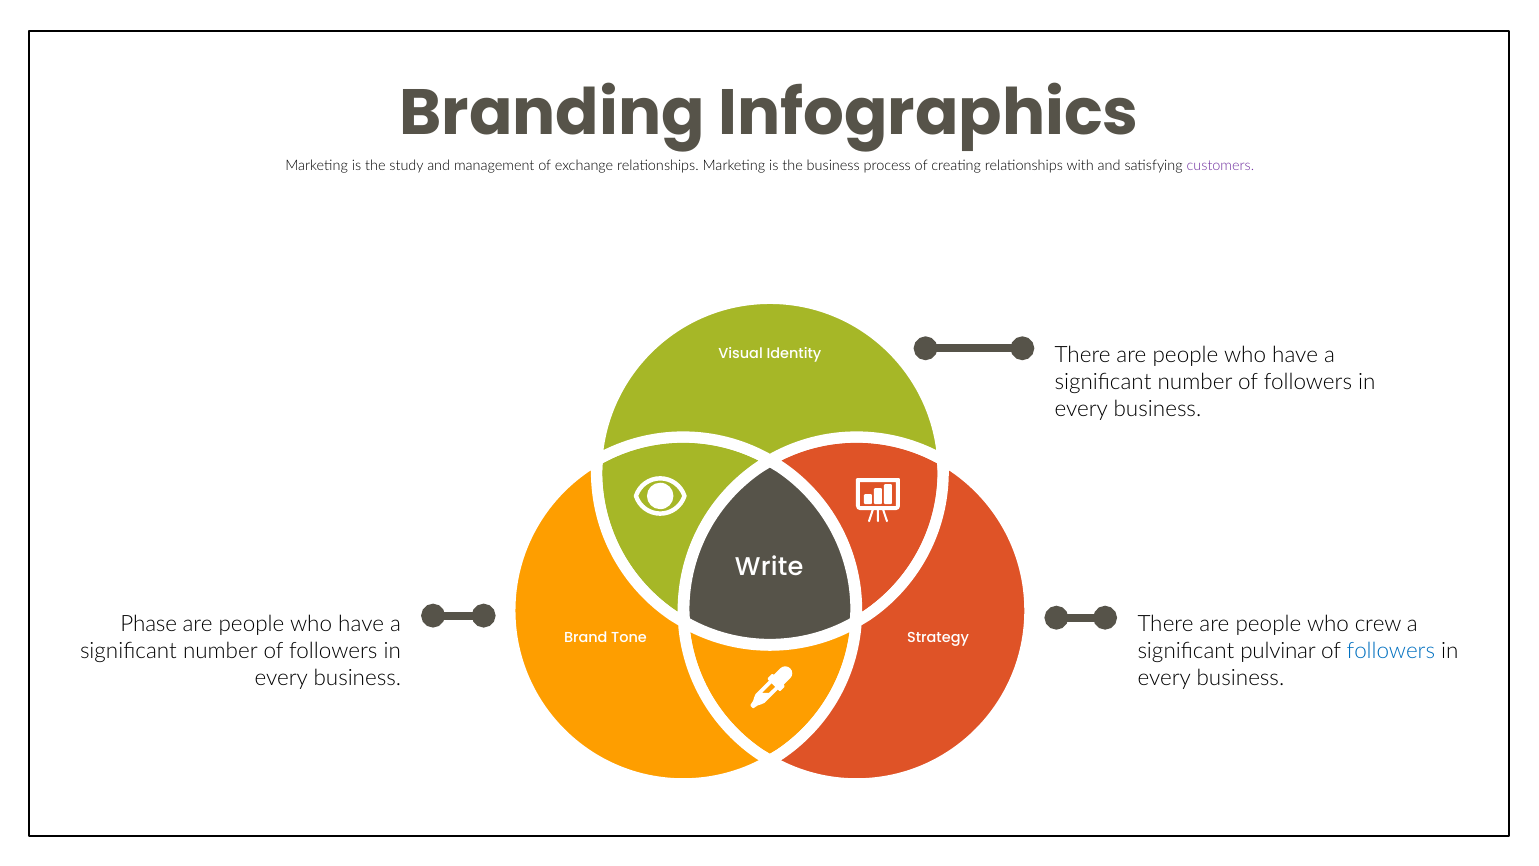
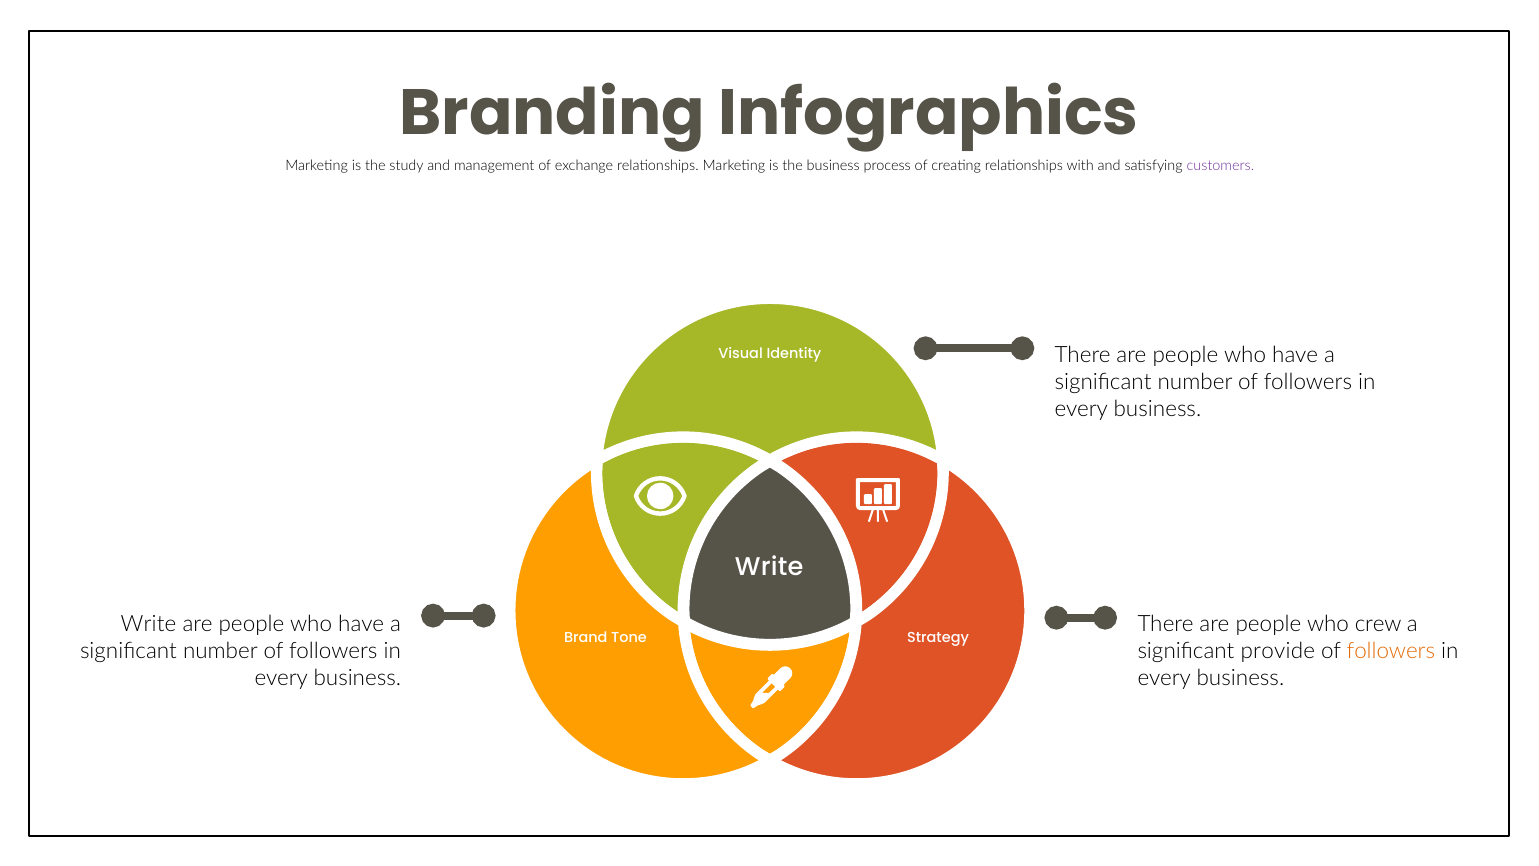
Phase at (149, 624): Phase -> Write
pulvinar: pulvinar -> provide
followers at (1391, 651) colour: blue -> orange
